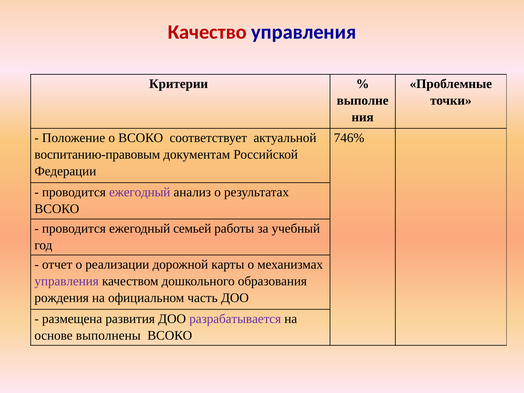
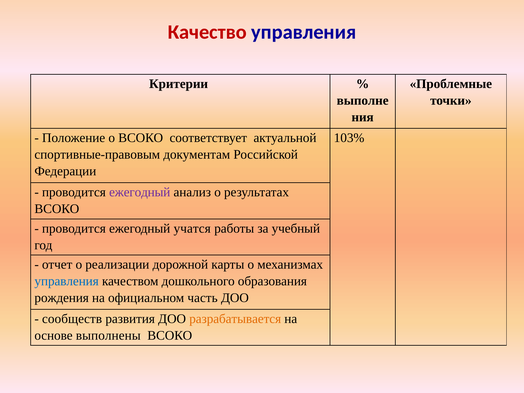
746%: 746% -> 103%
воспитанию-правовым: воспитанию-правовым -> спортивные-правовым
семьей: семьей -> учатся
управления at (67, 281) colour: purple -> blue
размещена: размещена -> сообществ
разрабатывается colour: purple -> orange
